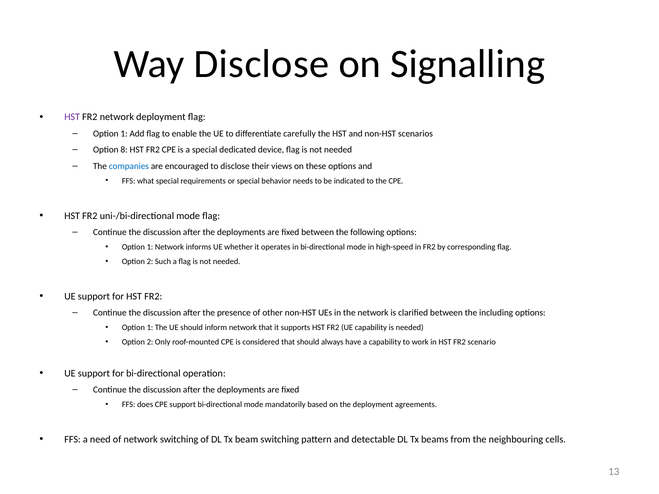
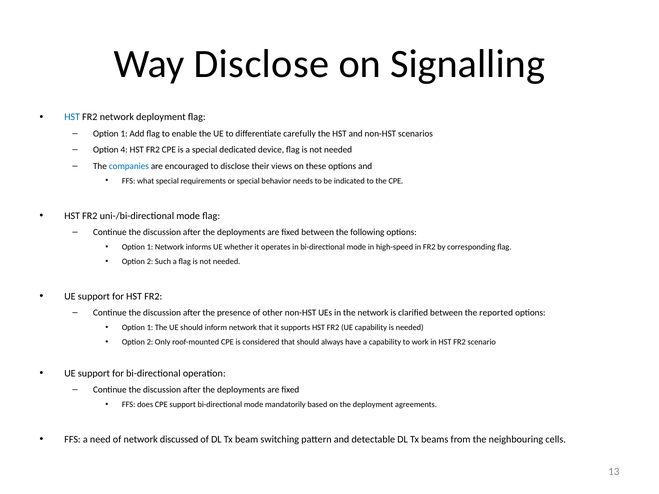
HST at (72, 117) colour: purple -> blue
8: 8 -> 4
including: including -> reported
network switching: switching -> discussed
